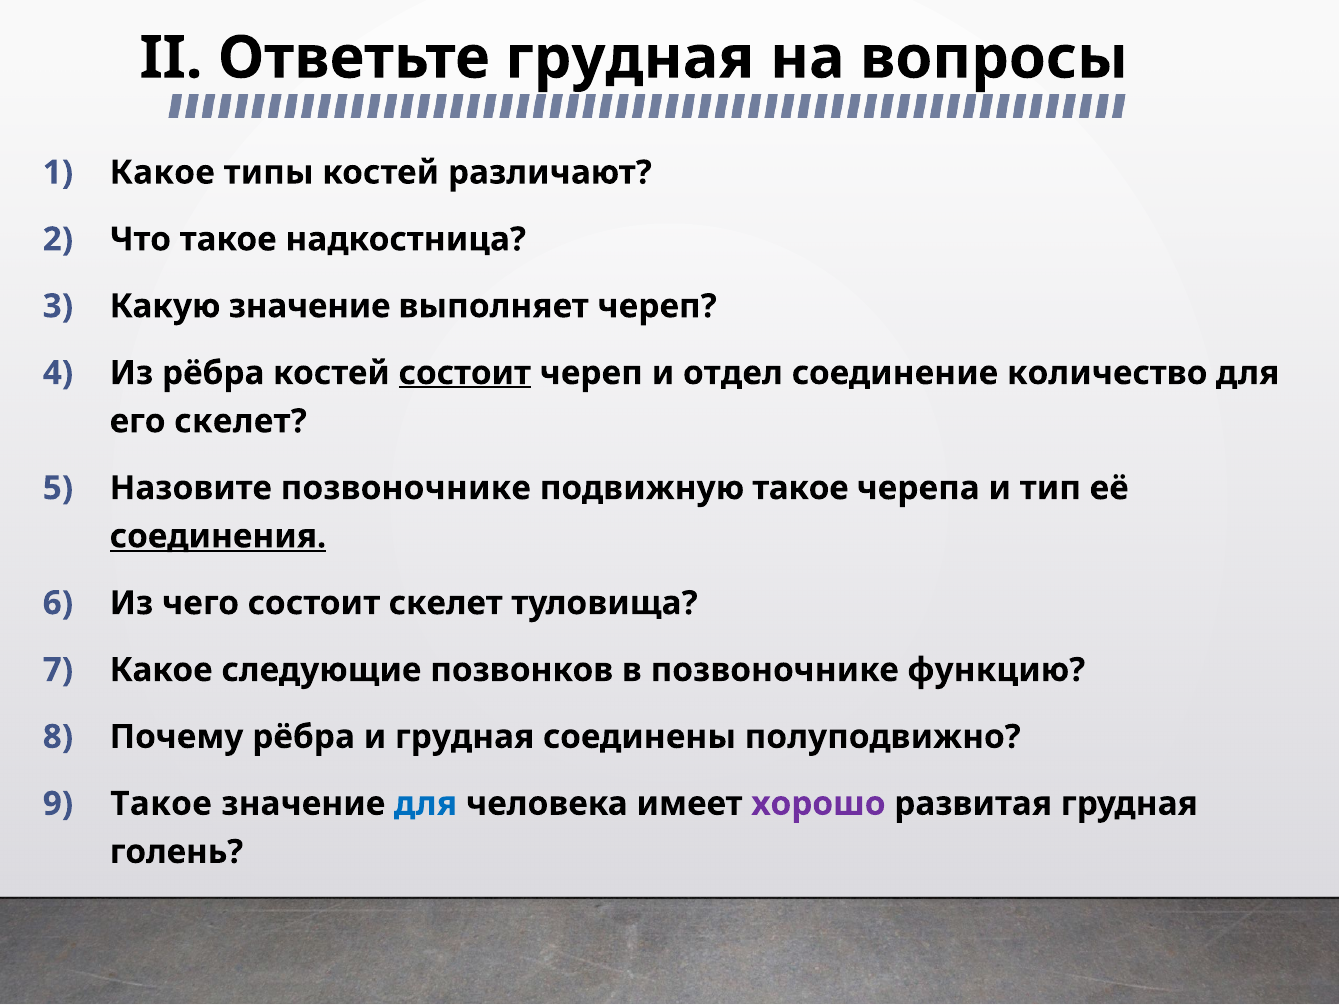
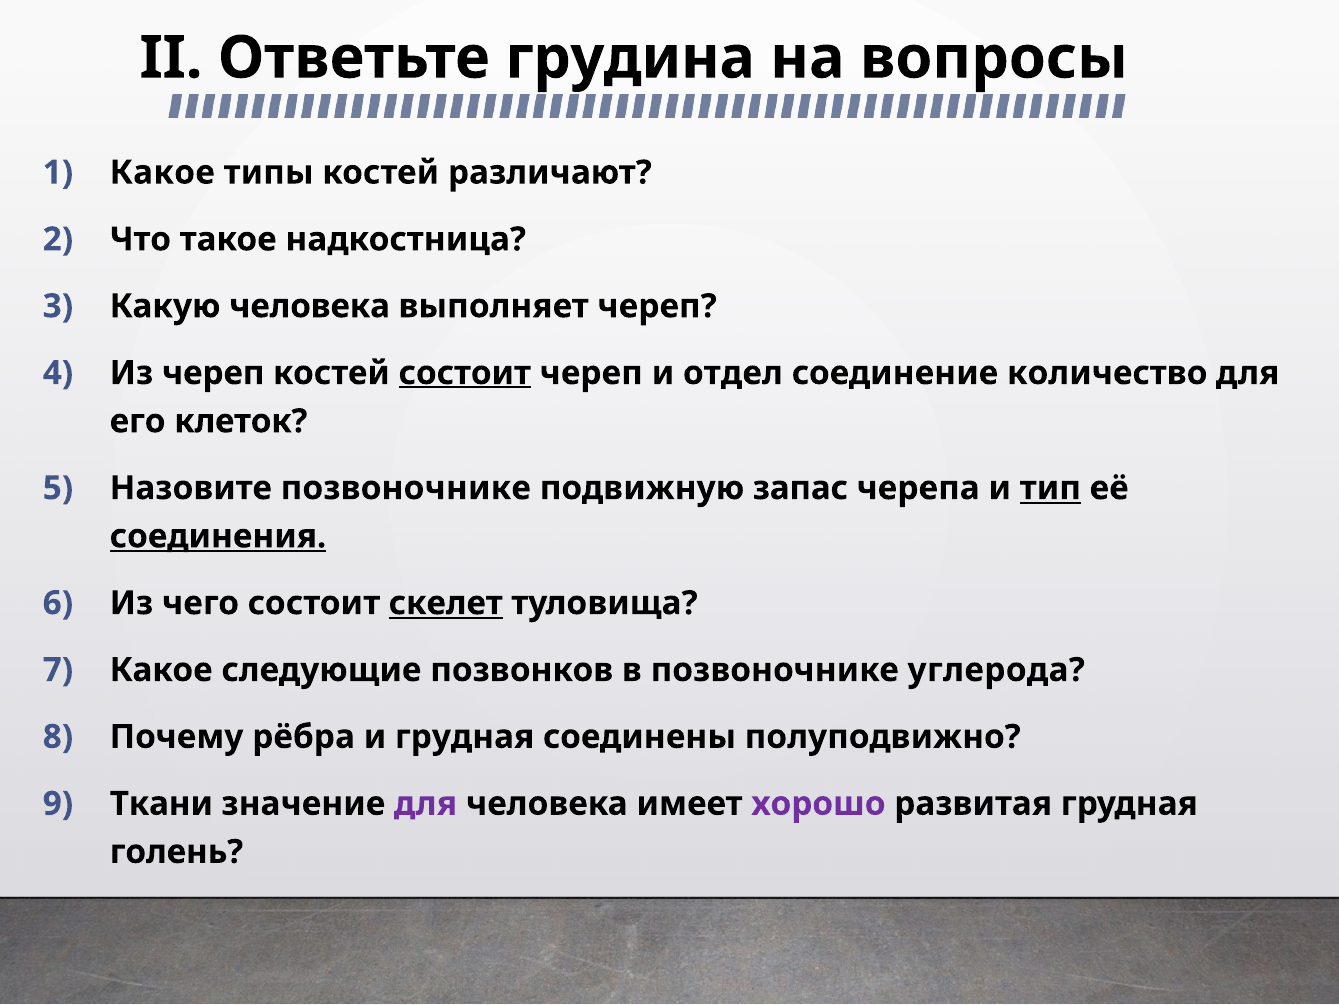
Ответьте грудная: грудная -> грудина
Какую значение: значение -> человека
Из рёбра: рёбра -> череп
его скелет: скелет -> клеток
подвижную такое: такое -> запас
тип underline: none -> present
скелет at (446, 603) underline: none -> present
функцию: функцию -> углерода
Такое at (161, 803): Такое -> Ткани
для at (426, 803) colour: blue -> purple
